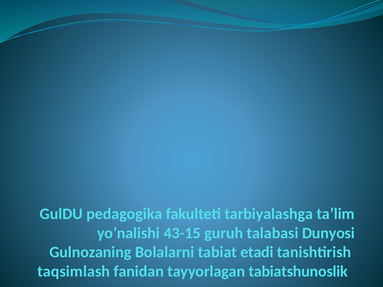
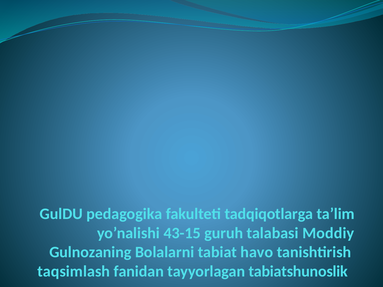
tarbiyalashga: tarbiyalashga -> tadqiqotlarga
Dunyosi: Dunyosi -> Moddiy
etadi: etadi -> havo
